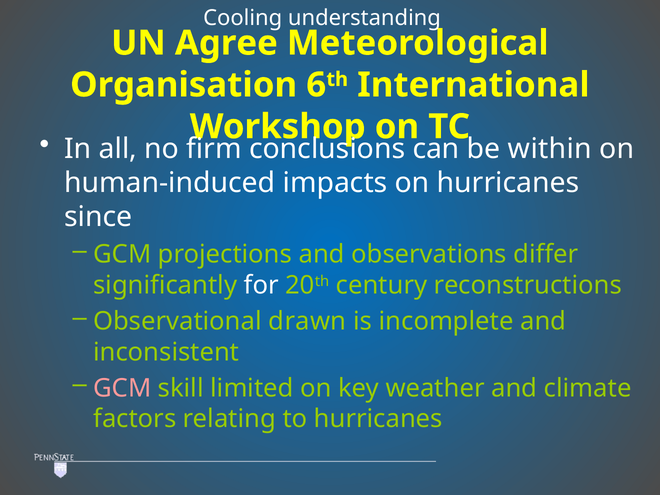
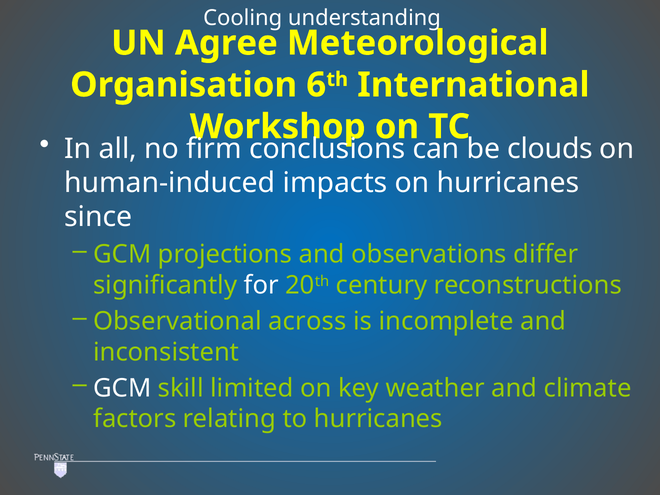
within: within -> clouds
drawn: drawn -> across
GCM at (122, 388) colour: pink -> white
